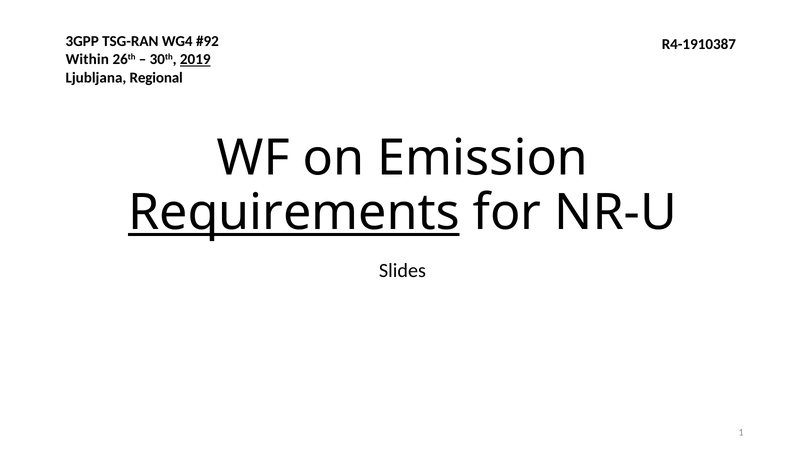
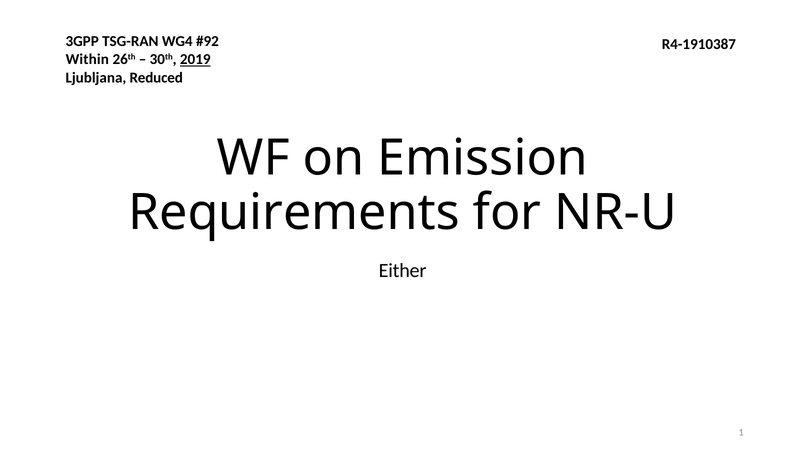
Regional: Regional -> Reduced
Requirements underline: present -> none
Slides: Slides -> Either
